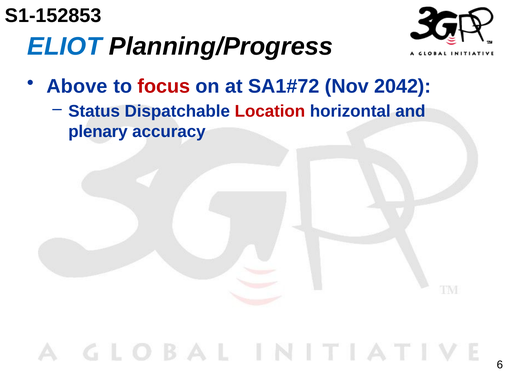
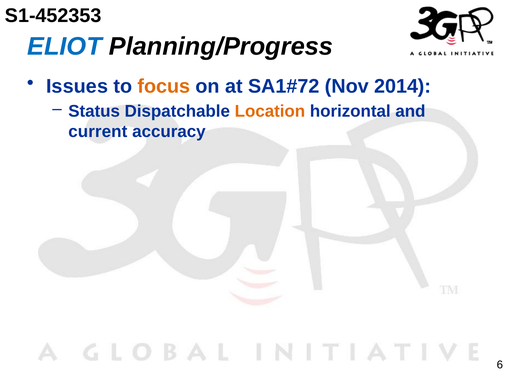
S1-152853: S1-152853 -> S1-452353
Above: Above -> Issues
focus colour: red -> orange
2042: 2042 -> 2014
Location colour: red -> orange
plenary: plenary -> current
